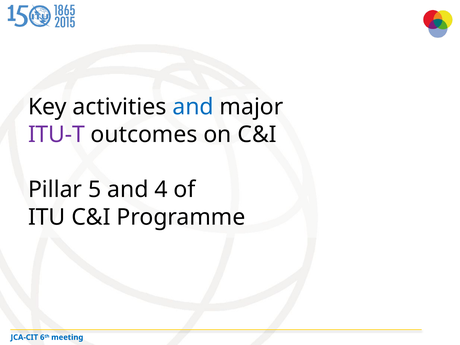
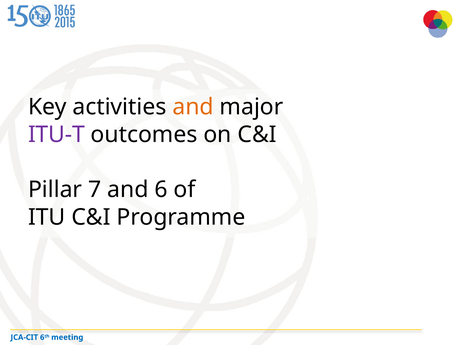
and at (193, 107) colour: blue -> orange
5: 5 -> 7
4: 4 -> 6
